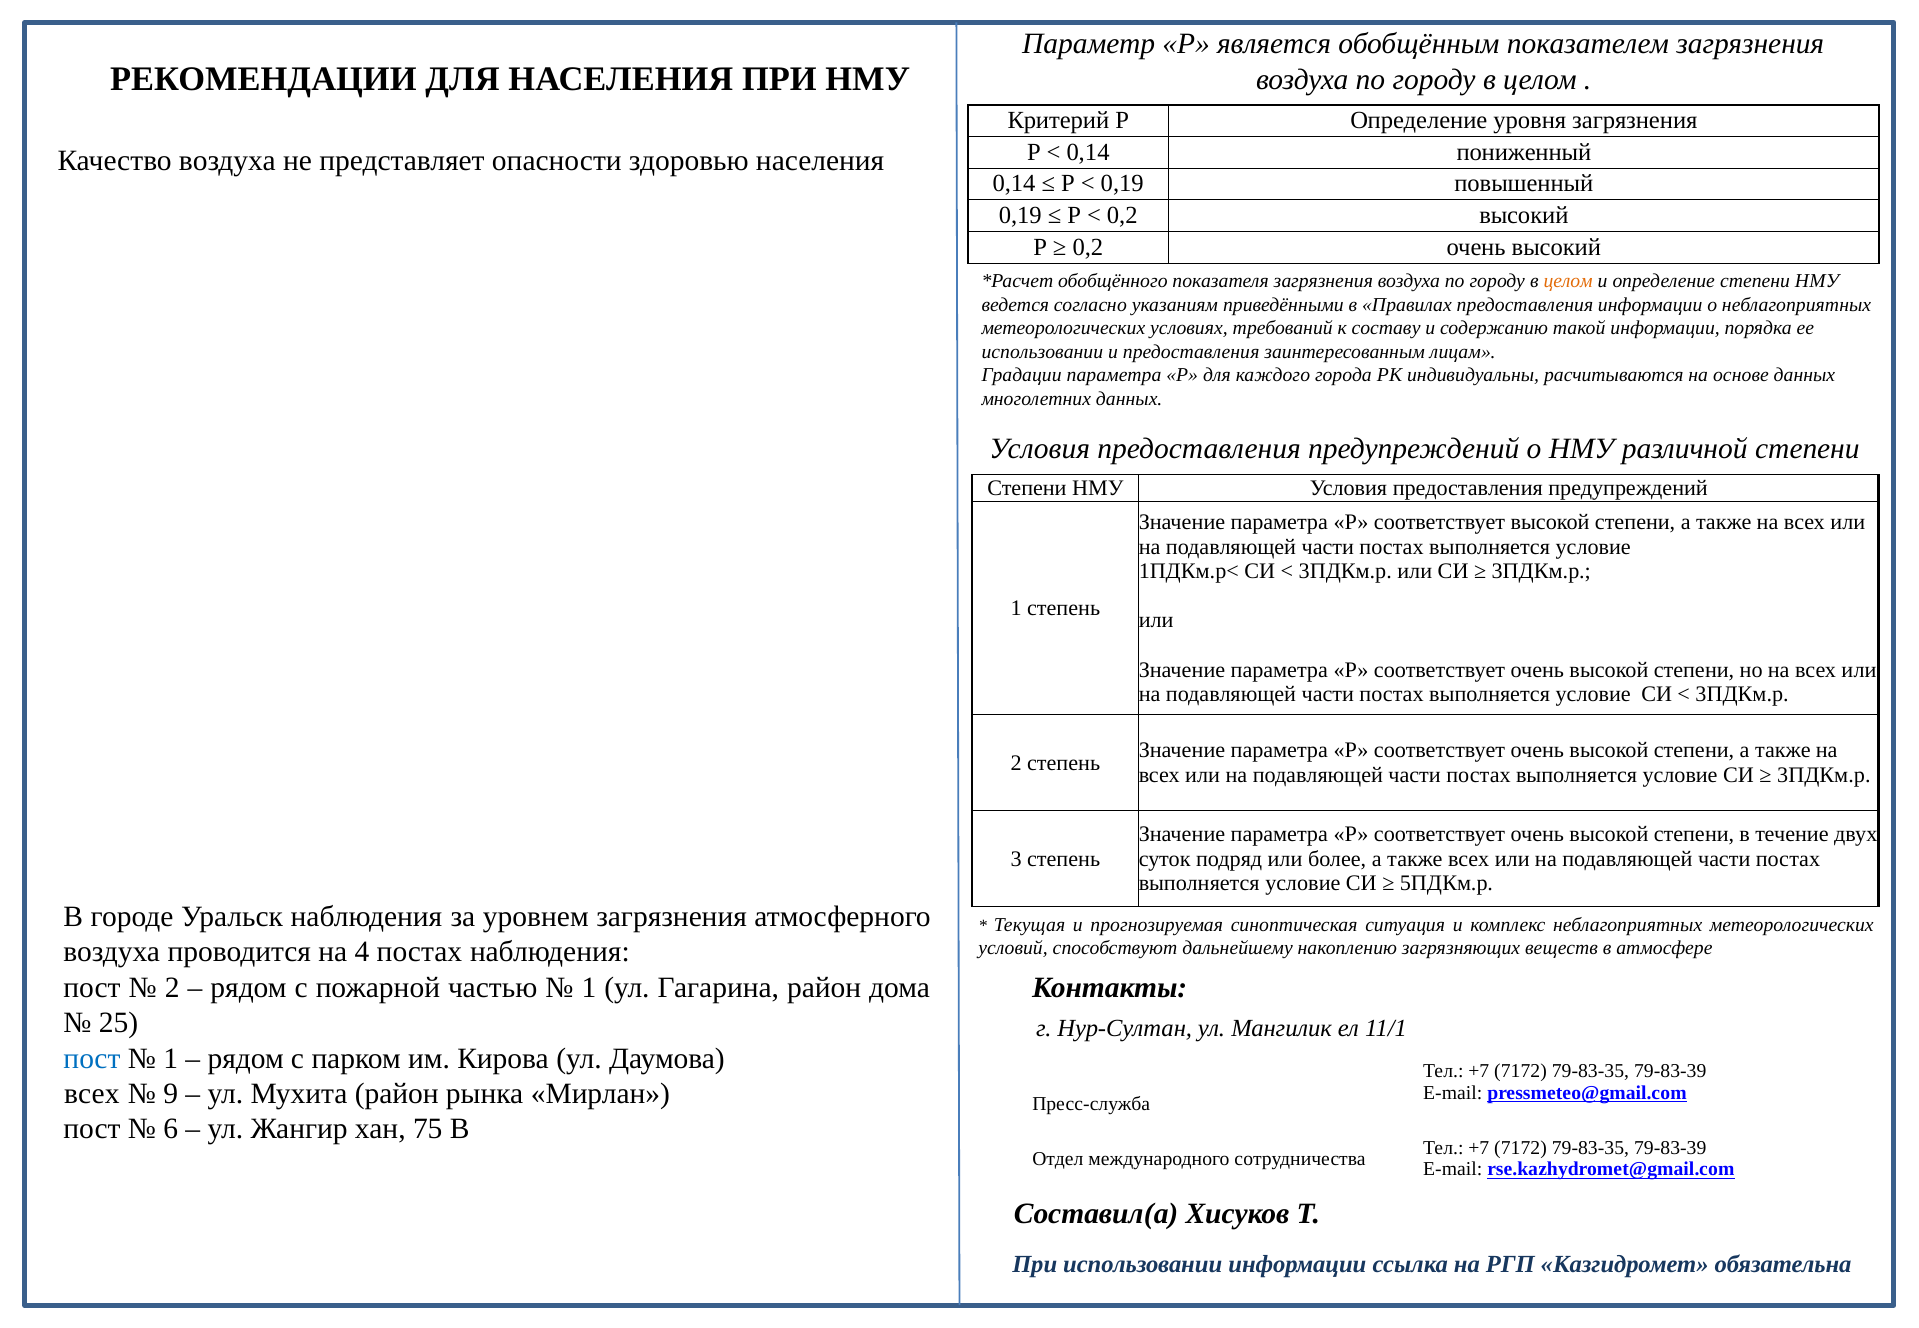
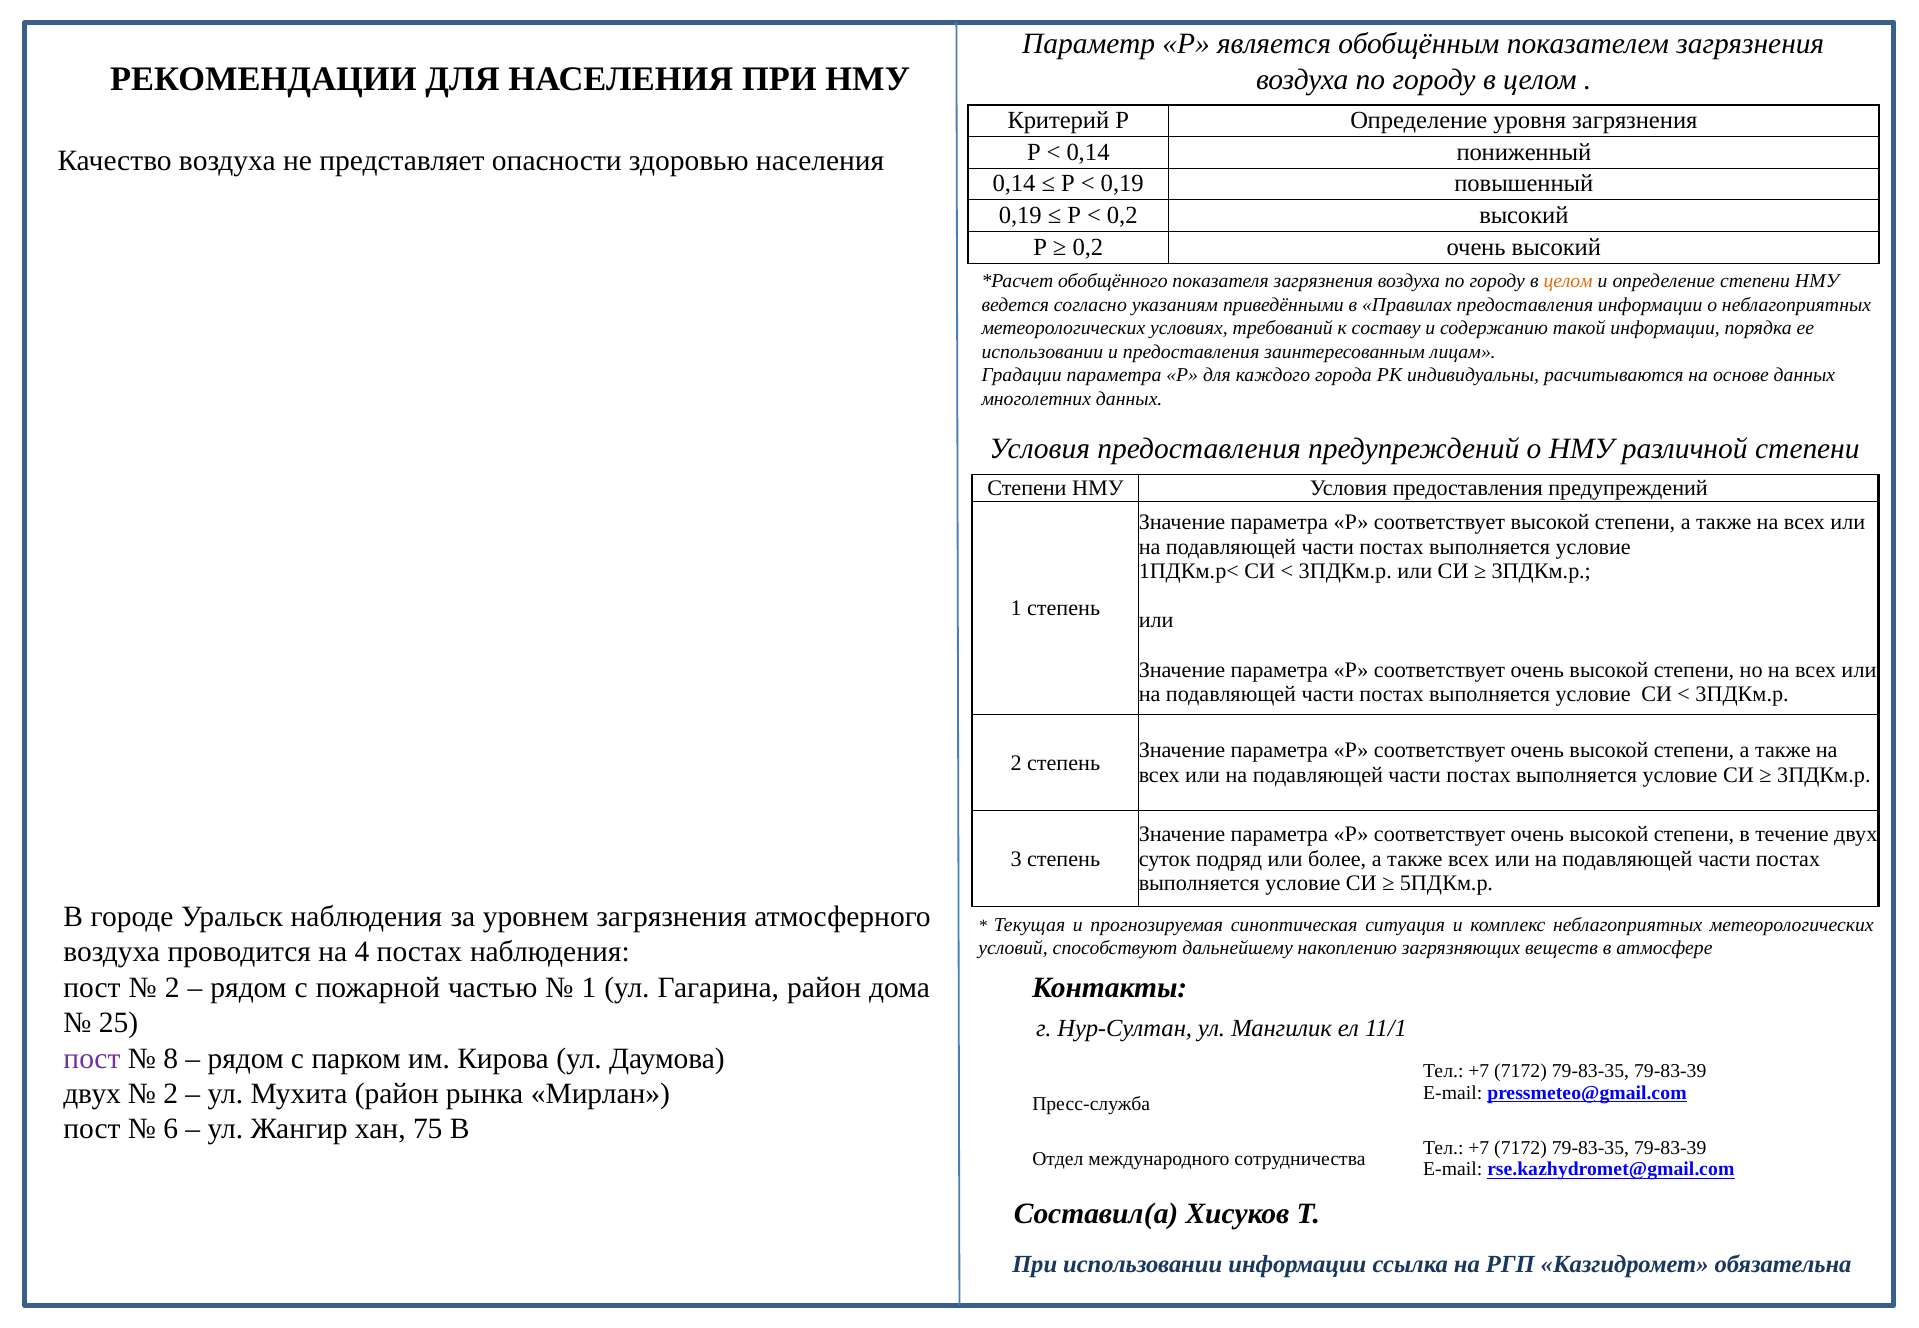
пост at (92, 1059) colour: blue -> purple
1 at (171, 1059): 1 -> 8
всех at (92, 1094): всех -> двух
9 at (171, 1094): 9 -> 2
